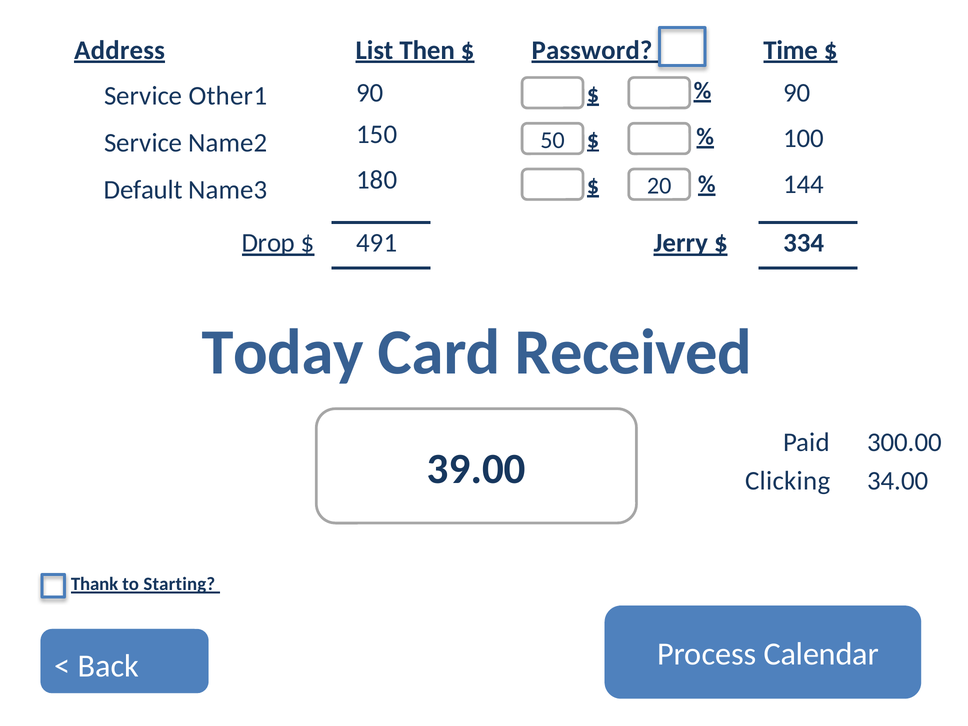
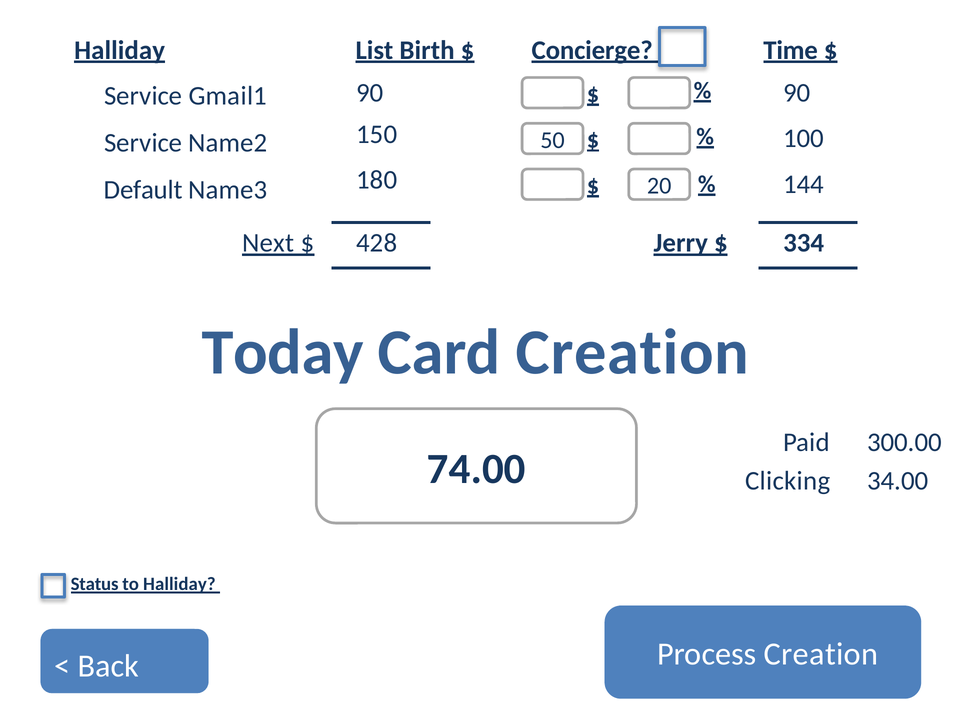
Address at (120, 50): Address -> Halliday
Then: Then -> Birth
Password: Password -> Concierge
Other1: Other1 -> Gmail1
Drop: Drop -> Next
491: 491 -> 428
Card Received: Received -> Creation
39.00: 39.00 -> 74.00
Thank: Thank -> Status
to Starting: Starting -> Halliday
Process Calendar: Calendar -> Creation
